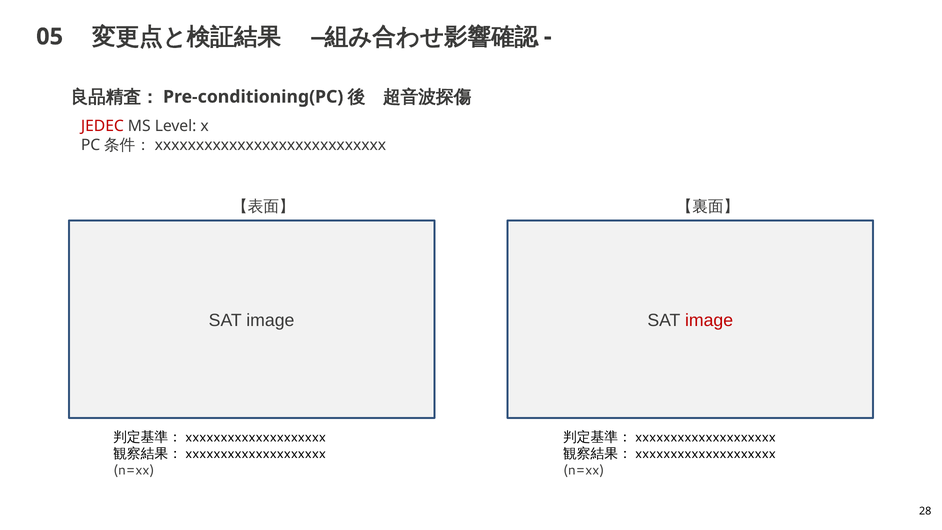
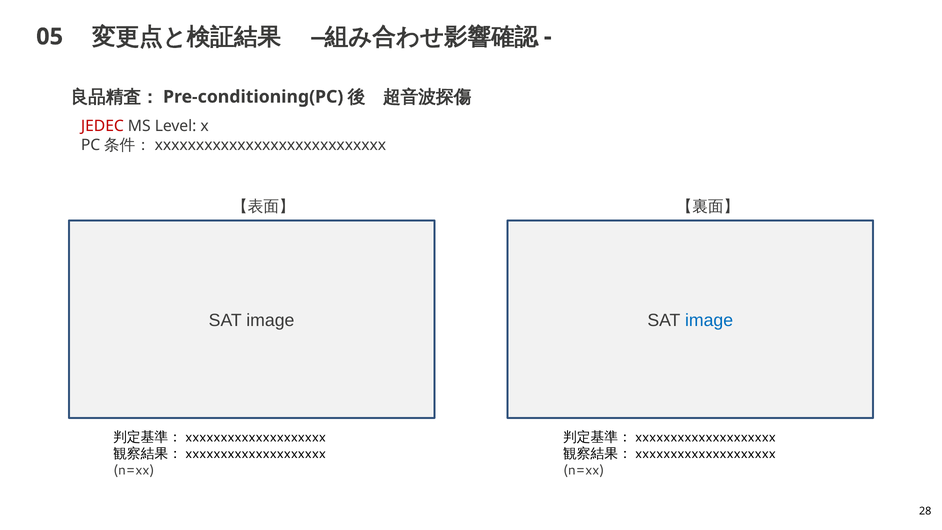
image at (709, 320) colour: red -> blue
